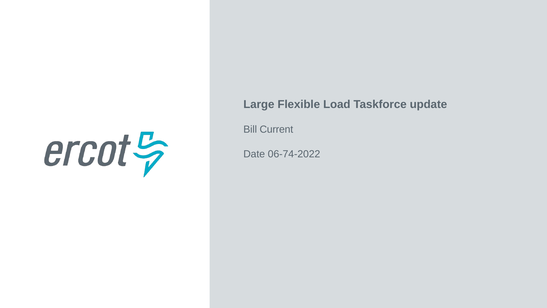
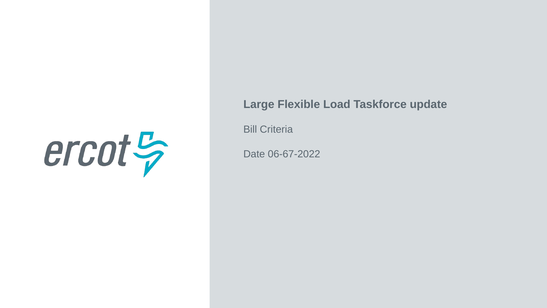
Current: Current -> Criteria
06-74-2022: 06-74-2022 -> 06-67-2022
